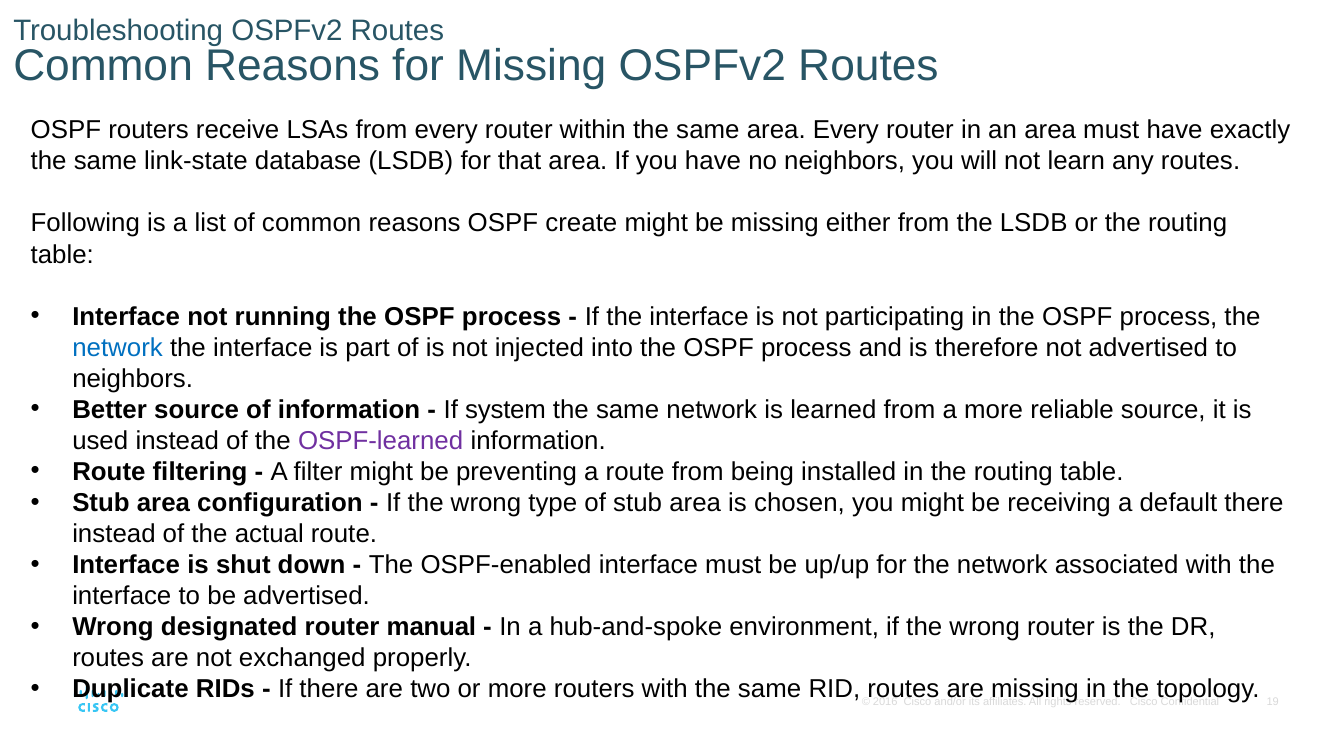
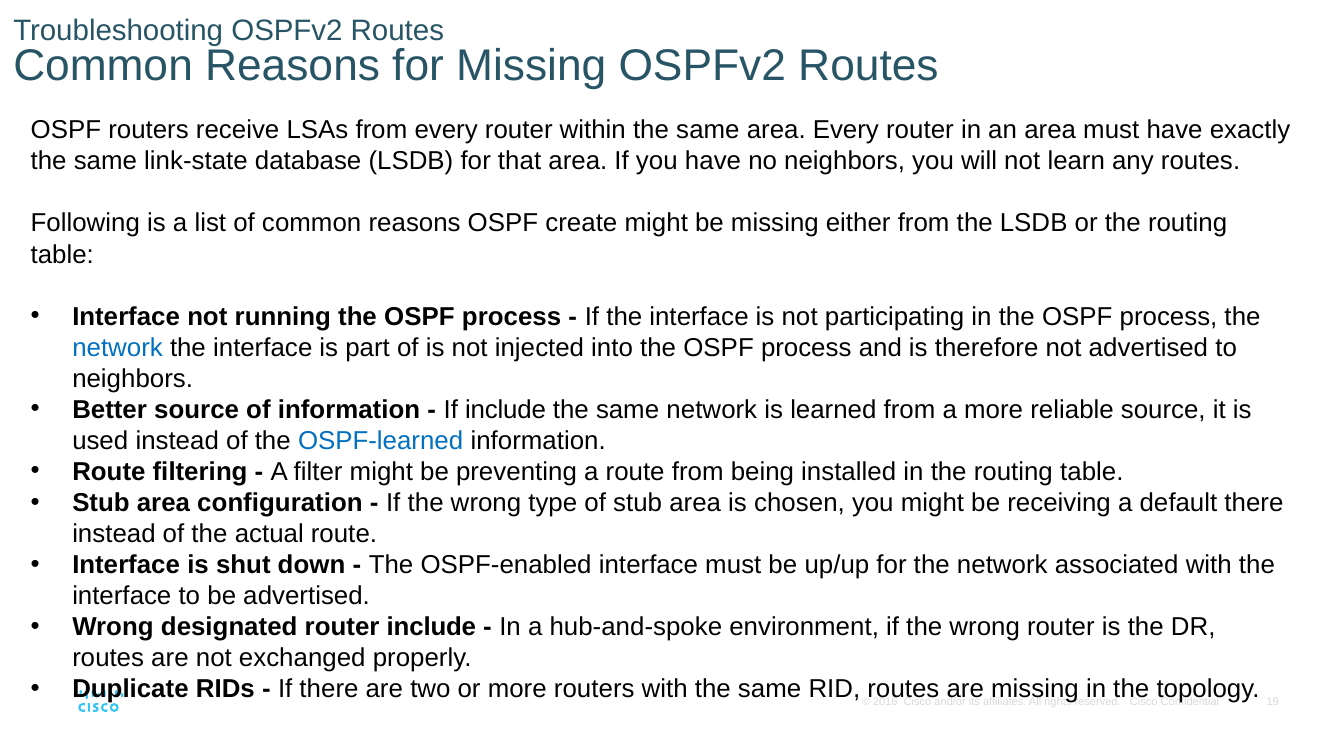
If system: system -> include
OSPF-learned colour: purple -> blue
router manual: manual -> include
